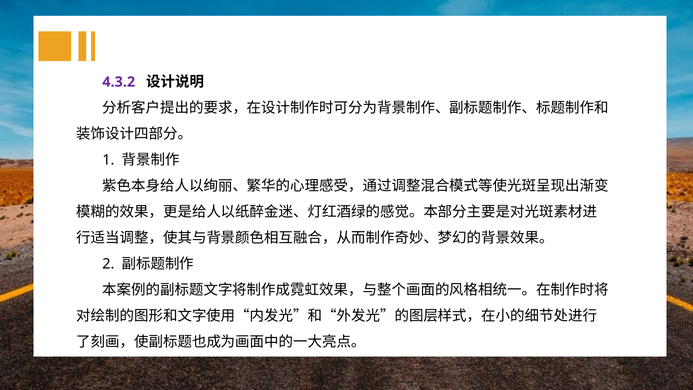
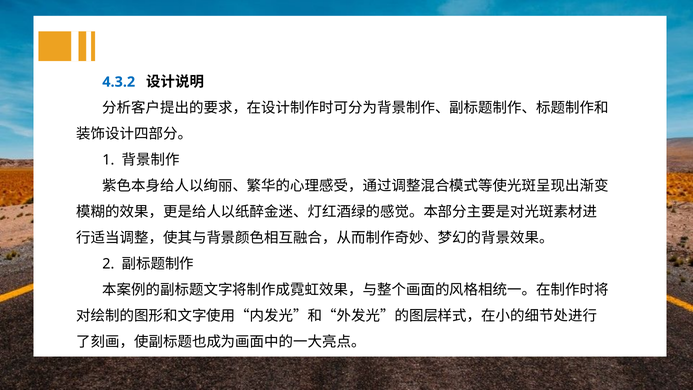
4.3.2 colour: purple -> blue
